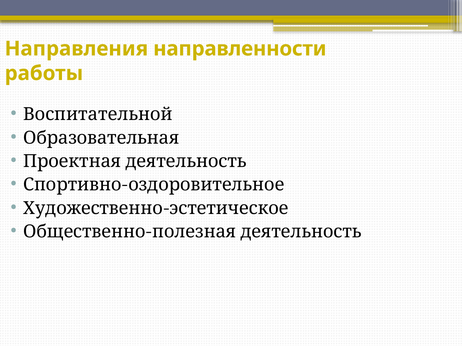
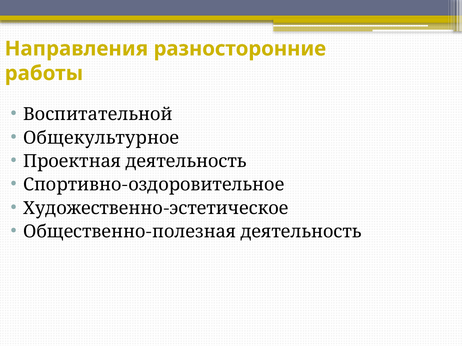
направленности: направленности -> разносторонние
Образовательная: Образовательная -> Общекультурное
